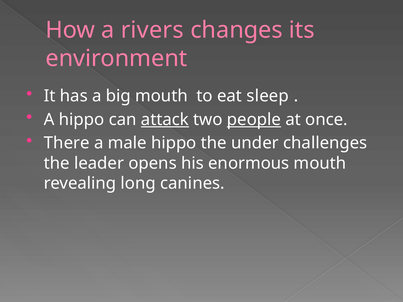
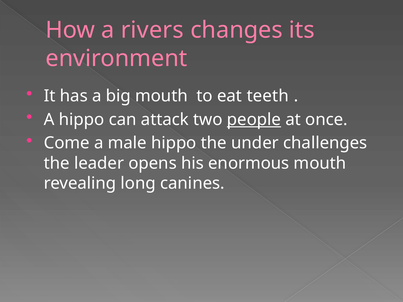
sleep: sleep -> teeth
attack underline: present -> none
There: There -> Come
